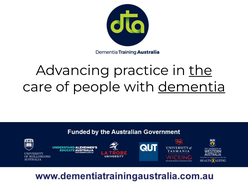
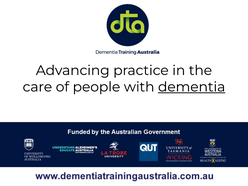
the underline: present -> none
